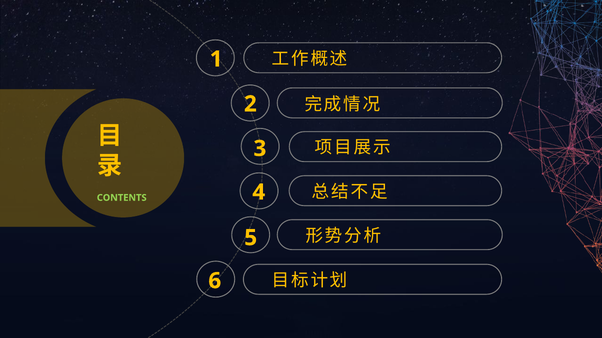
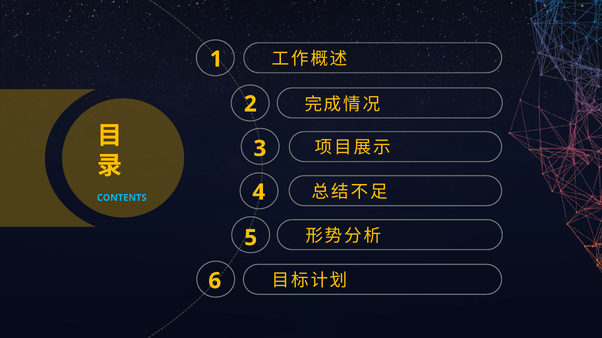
CONTENTS colour: light green -> light blue
